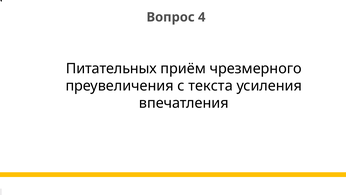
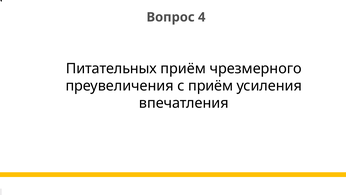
с текста: текста -> приём
